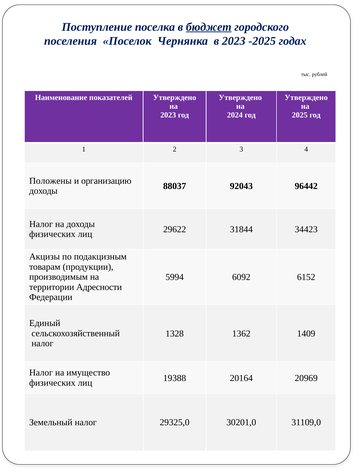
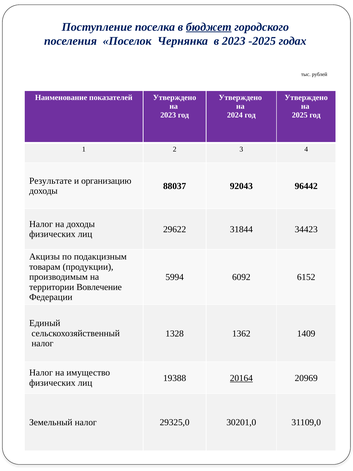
Положены: Положены -> Результате
Адресности: Адресности -> Вовлечение
20164 underline: none -> present
